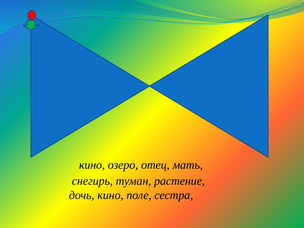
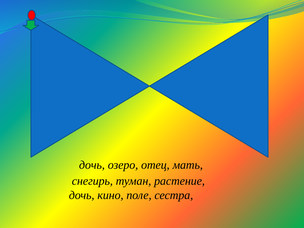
кино at (92, 165): кино -> дочь
